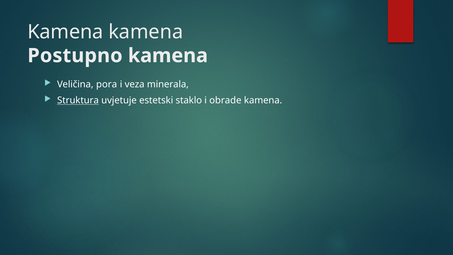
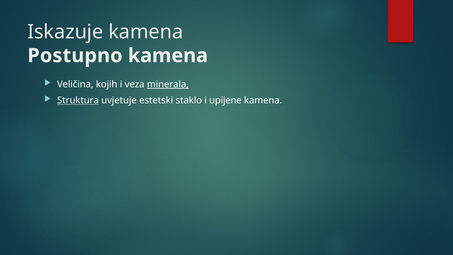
Kamena at (65, 32): Kamena -> Iskazuje
pora: pora -> kojih
minerala underline: none -> present
obrade: obrade -> upijene
